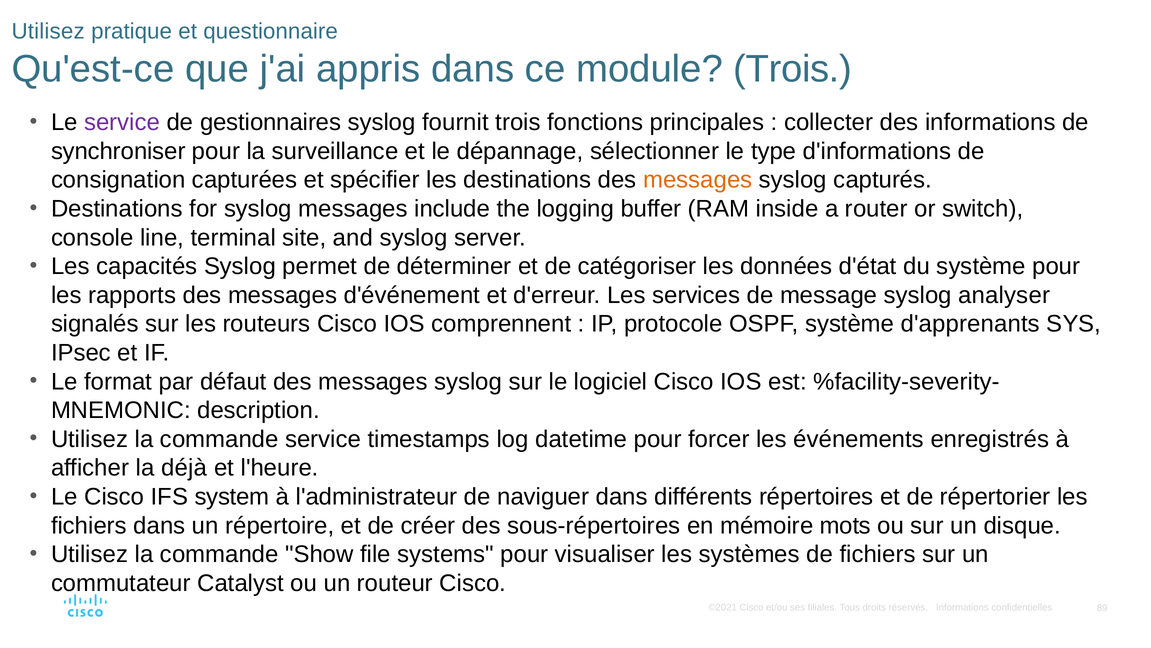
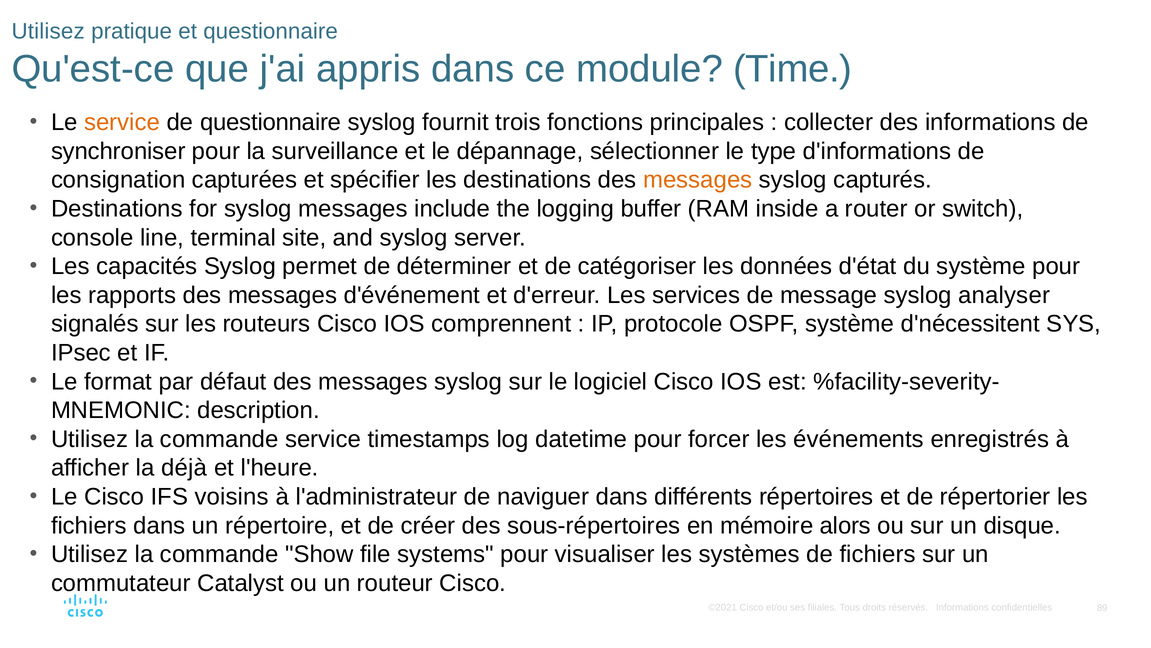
module Trois: Trois -> Time
service at (122, 122) colour: purple -> orange
de gestionnaires: gestionnaires -> questionnaire
d'apprenants: d'apprenants -> d'nécessitent
system: system -> voisins
mots: mots -> alors
